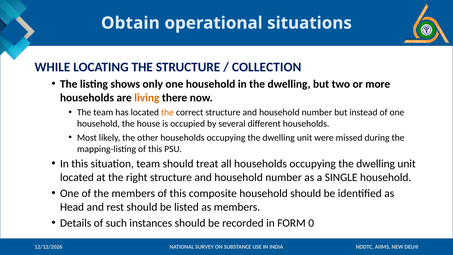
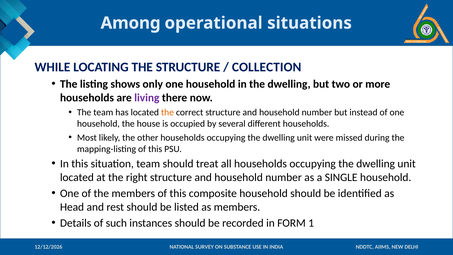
Obtain: Obtain -> Among
living colour: orange -> purple
0: 0 -> 1
